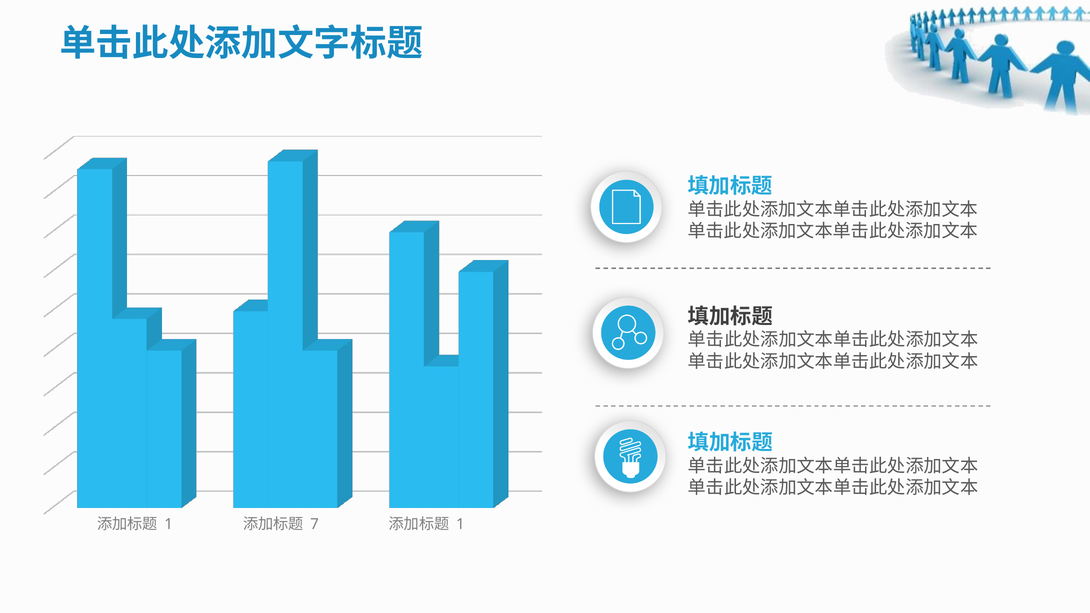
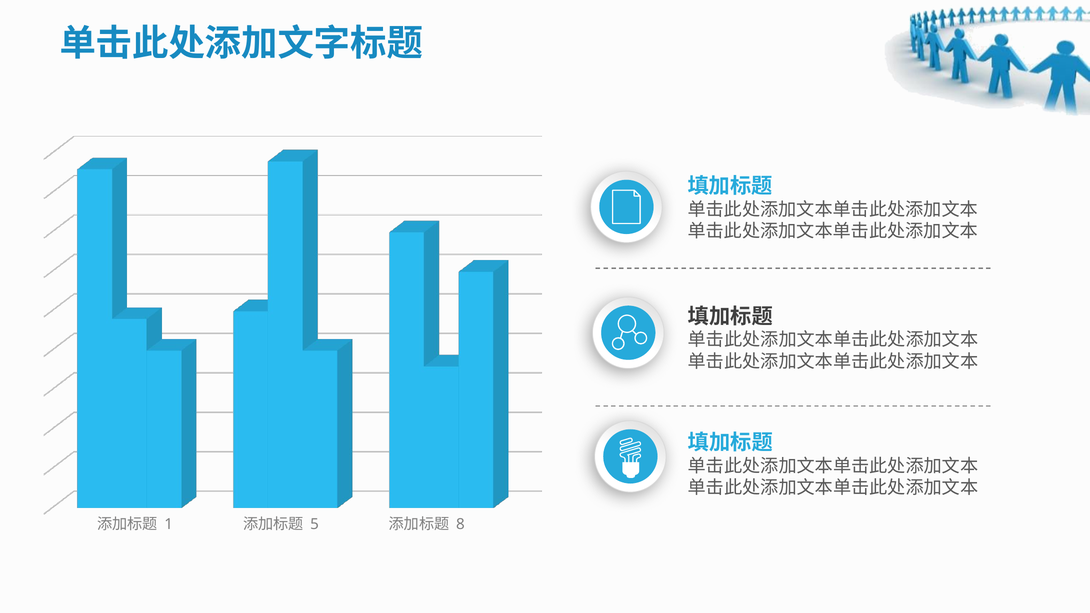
7: 7 -> 5
1 at (460, 524): 1 -> 8
